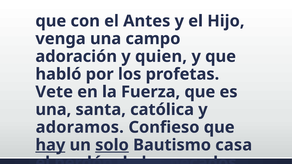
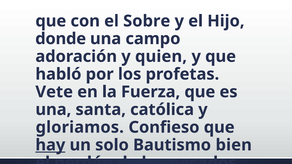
Antes: Antes -> Sobre
venga: venga -> donde
adoramos: adoramos -> gloriamos
solo underline: present -> none
casa: casa -> bien
